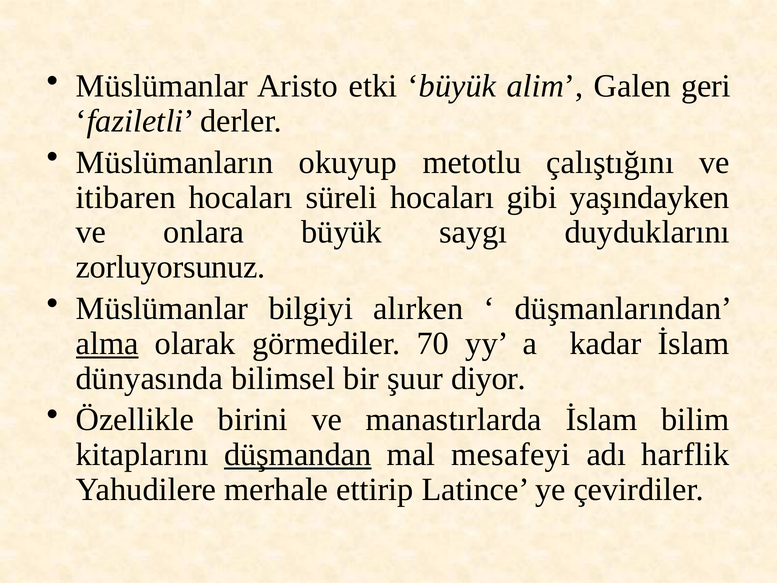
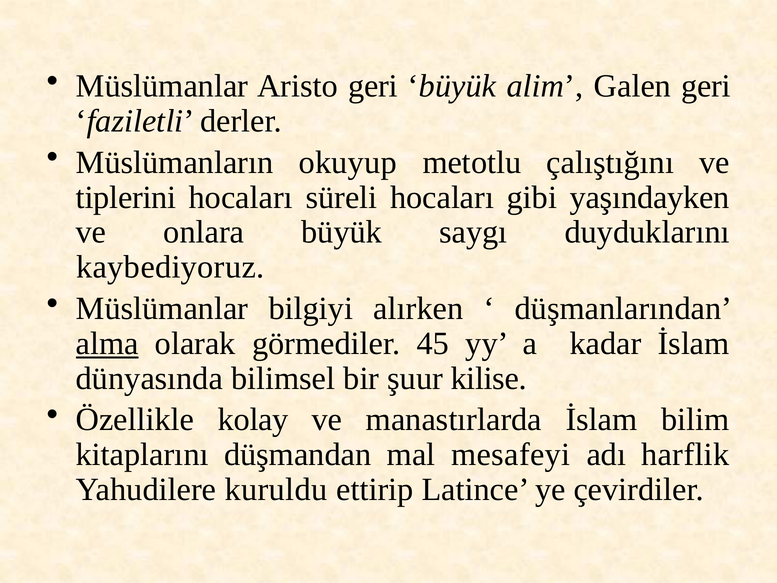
Aristo etki: etki -> geri
itibaren: itibaren -> tiplerini
zorluyorsunuz: zorluyorsunuz -> kaybediyoruz
70: 70 -> 45
diyor: diyor -> kilise
birini: birini -> kolay
düşmandan underline: present -> none
merhale: merhale -> kuruldu
